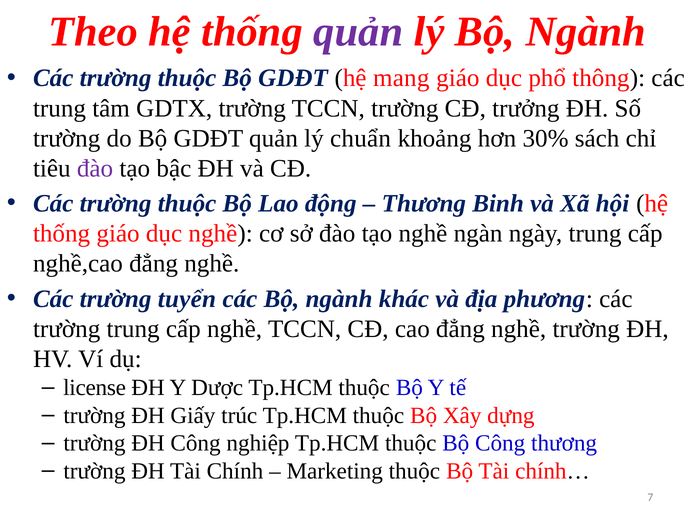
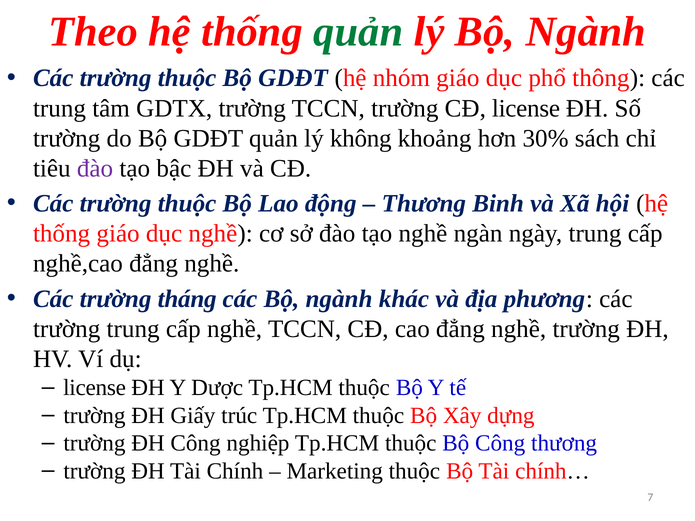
quản at (358, 32) colour: purple -> green
mang: mang -> nhóm
CĐ trưởng: trưởng -> license
chuẩn: chuẩn -> không
tuyển: tuyển -> tháng
